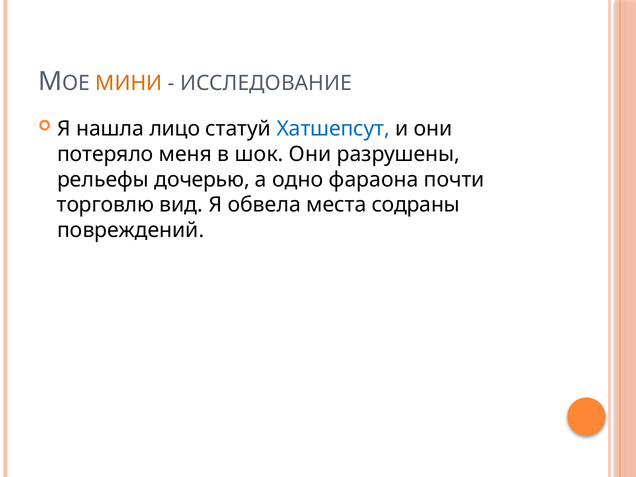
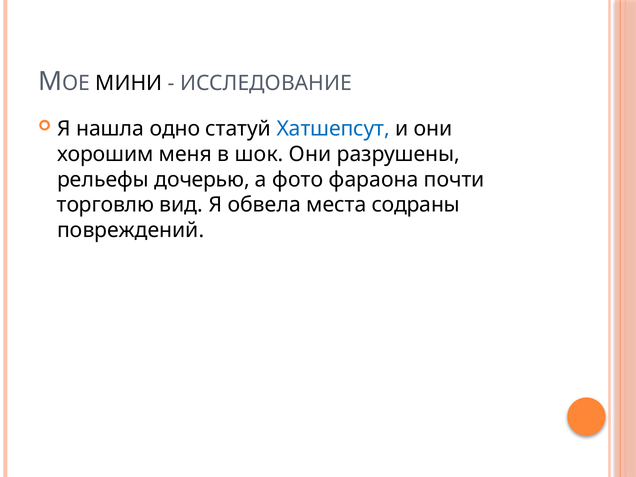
МИНИ colour: orange -> black
лицо: лицо -> одно
потеряло: потеряло -> хорошим
одно: одно -> фото
